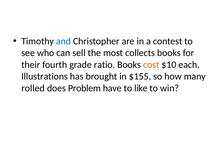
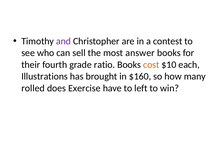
and colour: blue -> purple
collects: collects -> answer
$155: $155 -> $160
Problem: Problem -> Exercise
like: like -> left
